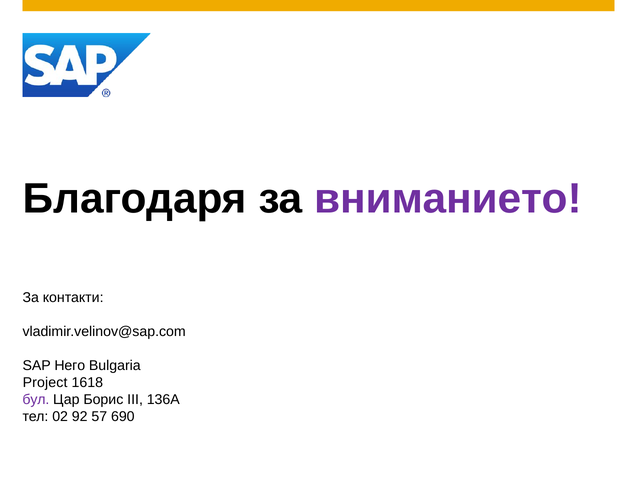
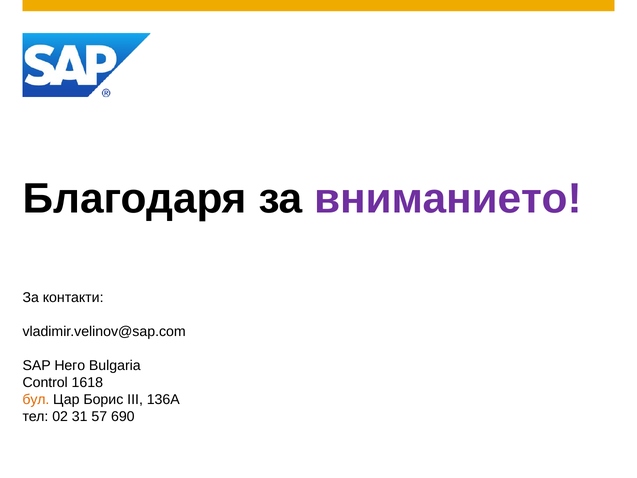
Project: Project -> Control
бул colour: purple -> orange
92: 92 -> 31
